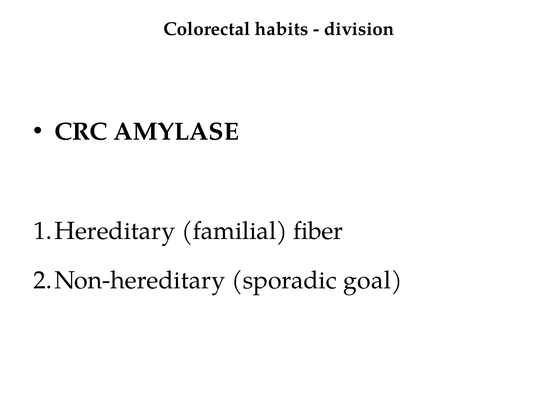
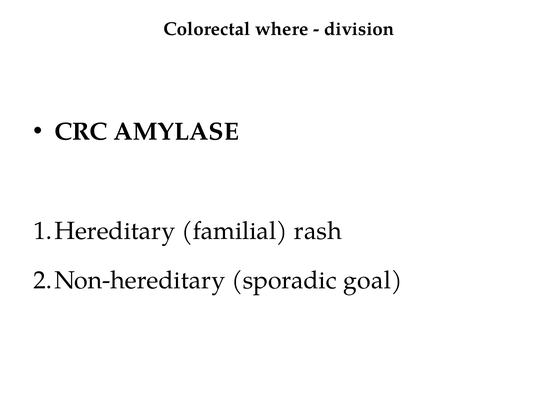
habits: habits -> where
fiber: fiber -> rash
